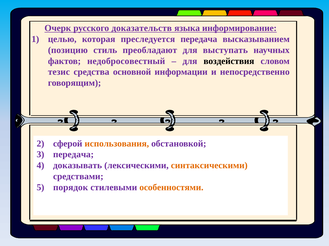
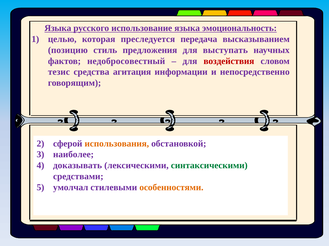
Очерк at (58, 28): Очерк -> Языка
доказательств: доказательств -> использование
информирование: информирование -> эмоциональность
преобладают: преобладают -> предложения
воздействия colour: black -> red
основной: основной -> агитация
передача at (73, 155): передача -> наиболее
синтаксическими colour: orange -> green
порядок: порядок -> умолчал
